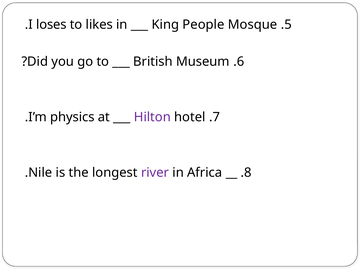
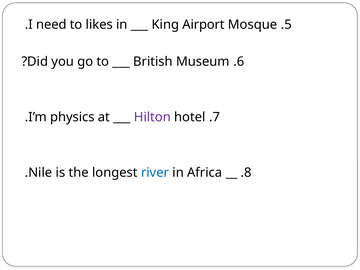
loses: loses -> need
People: People -> Airport
river colour: purple -> blue
